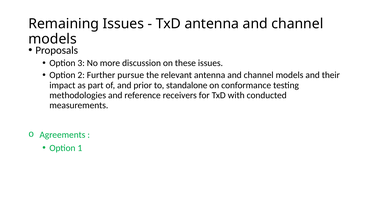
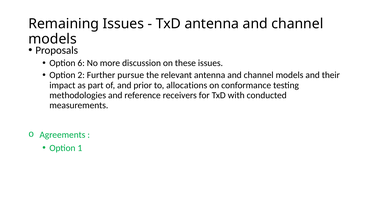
3: 3 -> 6
standalone: standalone -> allocations
